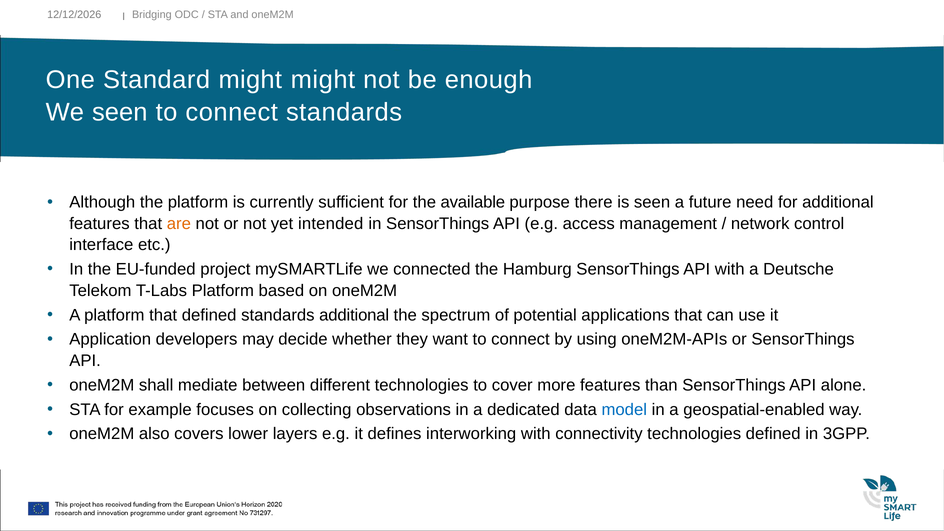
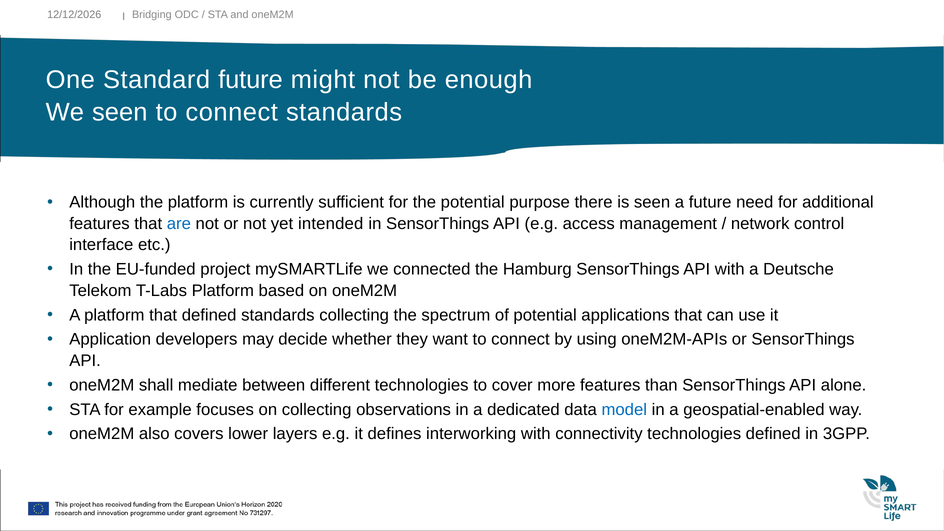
Standard might: might -> future
the available: available -> potential
are colour: orange -> blue
standards additional: additional -> collecting
